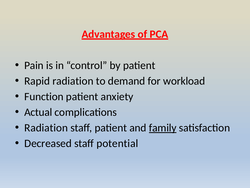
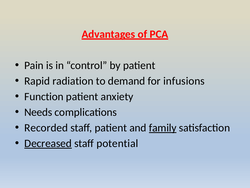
workload: workload -> infusions
Actual: Actual -> Needs
Radiation at (46, 127): Radiation -> Recorded
Decreased underline: none -> present
